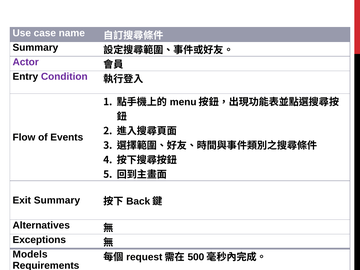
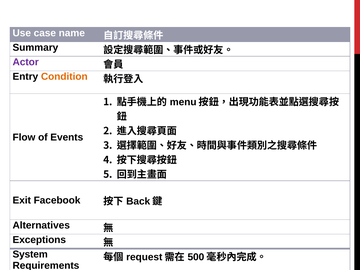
Condition colour: purple -> orange
Exit Summary: Summary -> Facebook
Models: Models -> System
